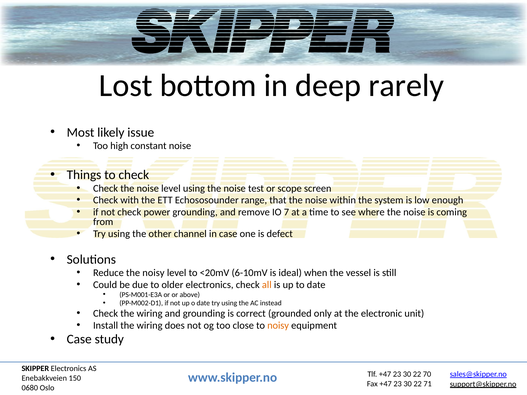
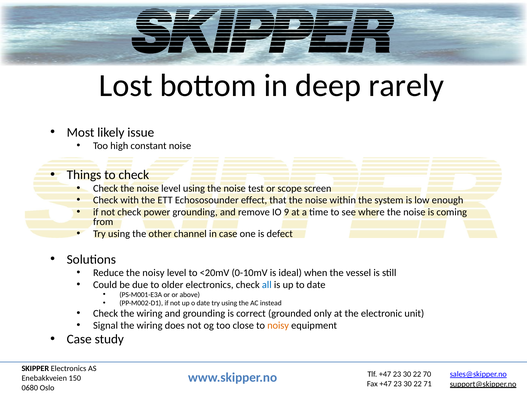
range: range -> effect
7: 7 -> 9
6-10mV: 6-10mV -> 0-10mV
all colour: orange -> blue
Install: Install -> Signal
